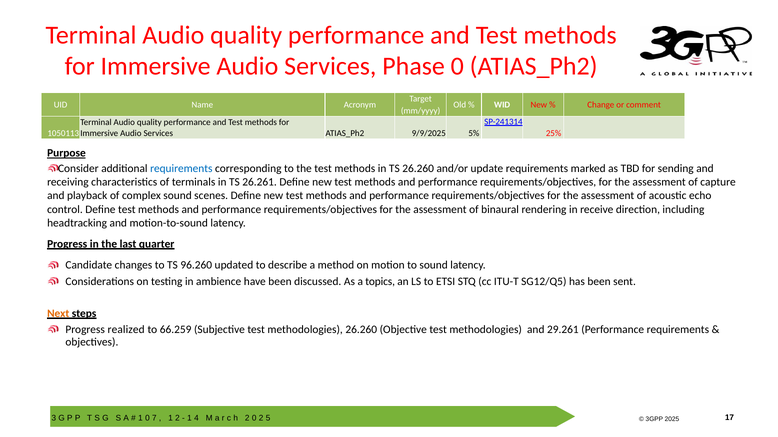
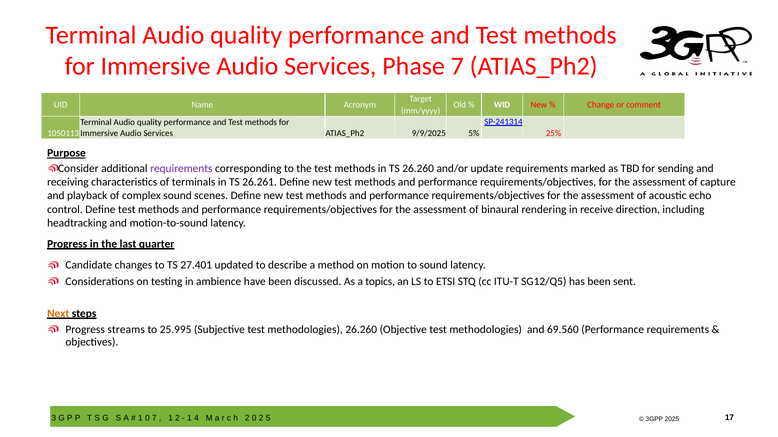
Phase 0: 0 -> 7
requirements at (181, 169) colour: blue -> purple
96.260: 96.260 -> 27.401
realized: realized -> streams
66.259: 66.259 -> 25.995
29.261: 29.261 -> 69.560
